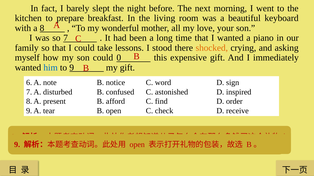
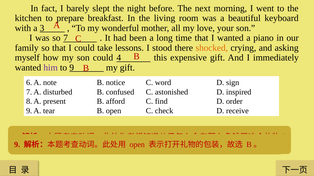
a 8: 8 -> 3
0: 0 -> 4
him colour: blue -> purple
